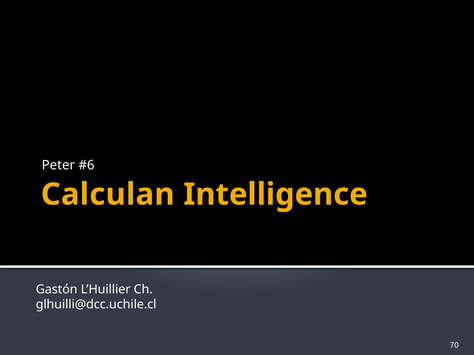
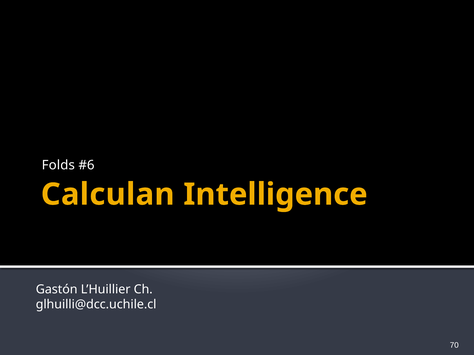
Peter: Peter -> Folds
